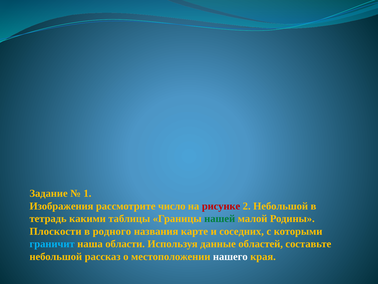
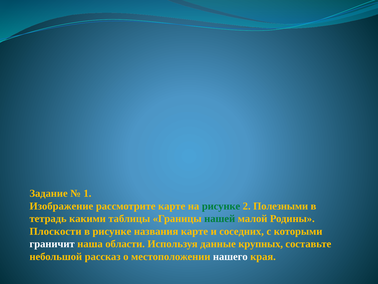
Изображения: Изображения -> Изображение
рассмотрите число: число -> карте
рисунке at (221, 206) colour: red -> green
2 Небольшой: Небольшой -> Полезными
в родного: родного -> рисунке
граничит colour: light blue -> white
областей: областей -> крупных
